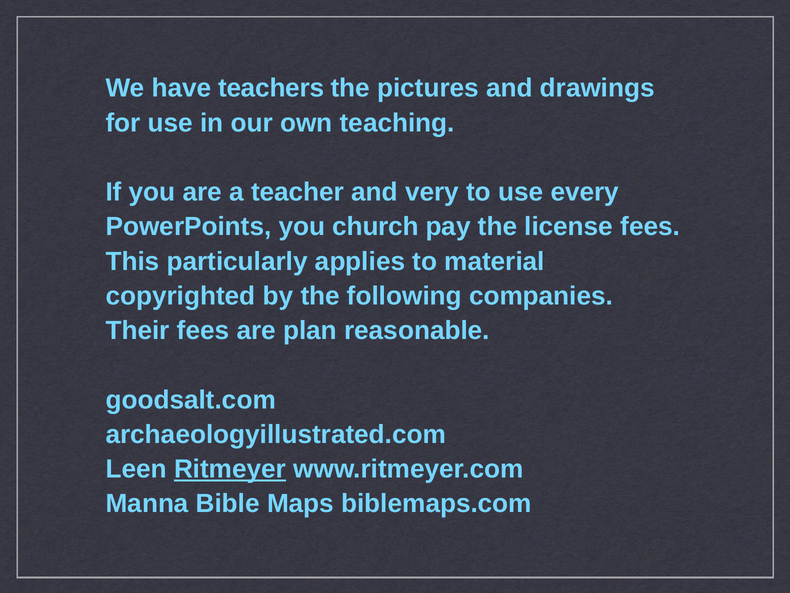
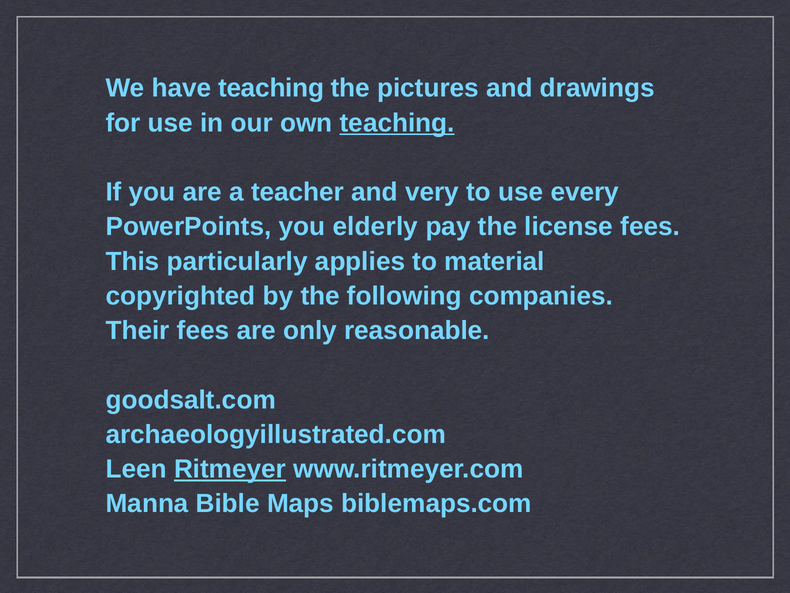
have teachers: teachers -> teaching
teaching at (397, 123) underline: none -> present
church: church -> elderly
plan: plan -> only
